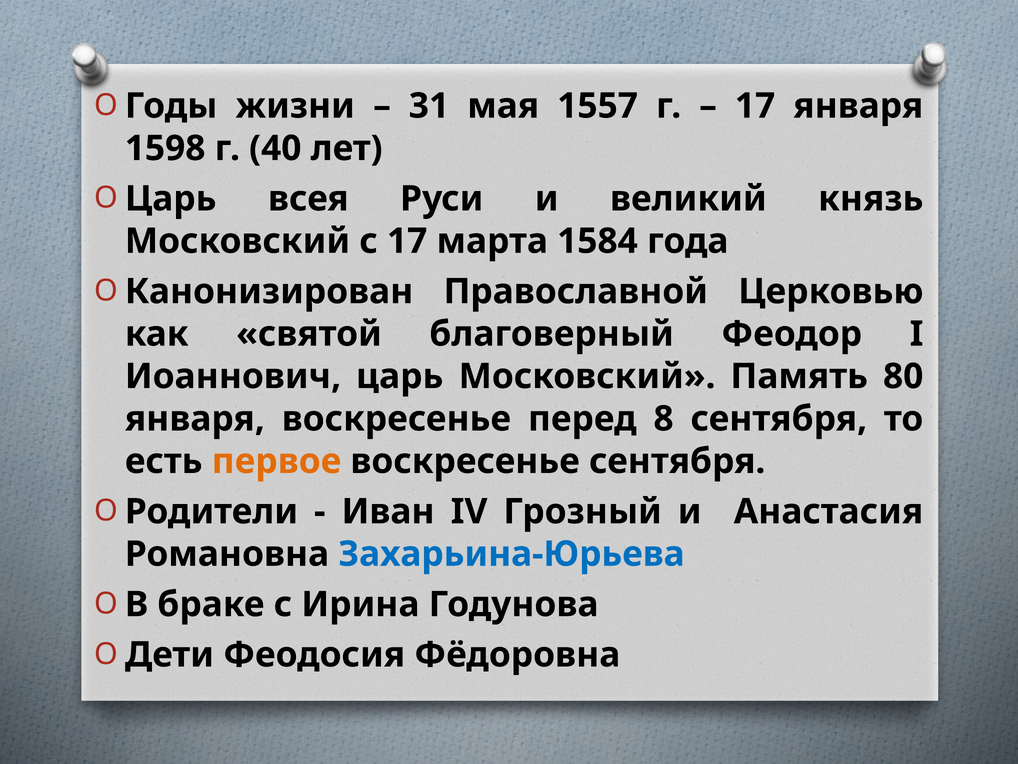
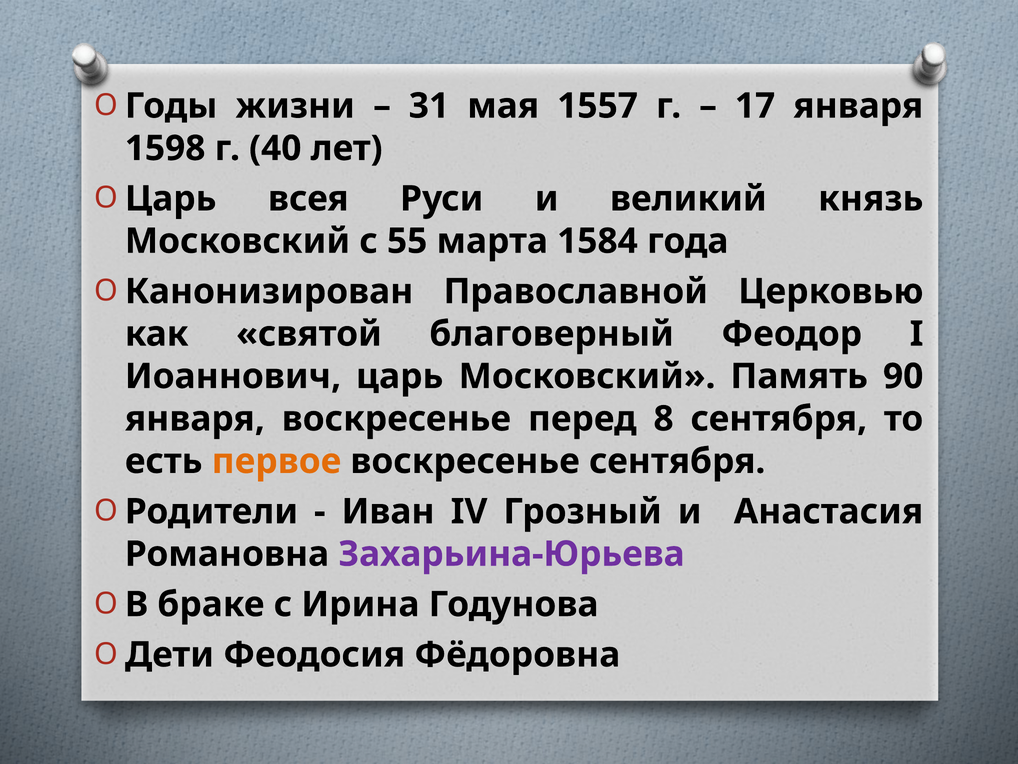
с 17: 17 -> 55
80: 80 -> 90
Захарьина-Юрьева colour: blue -> purple
